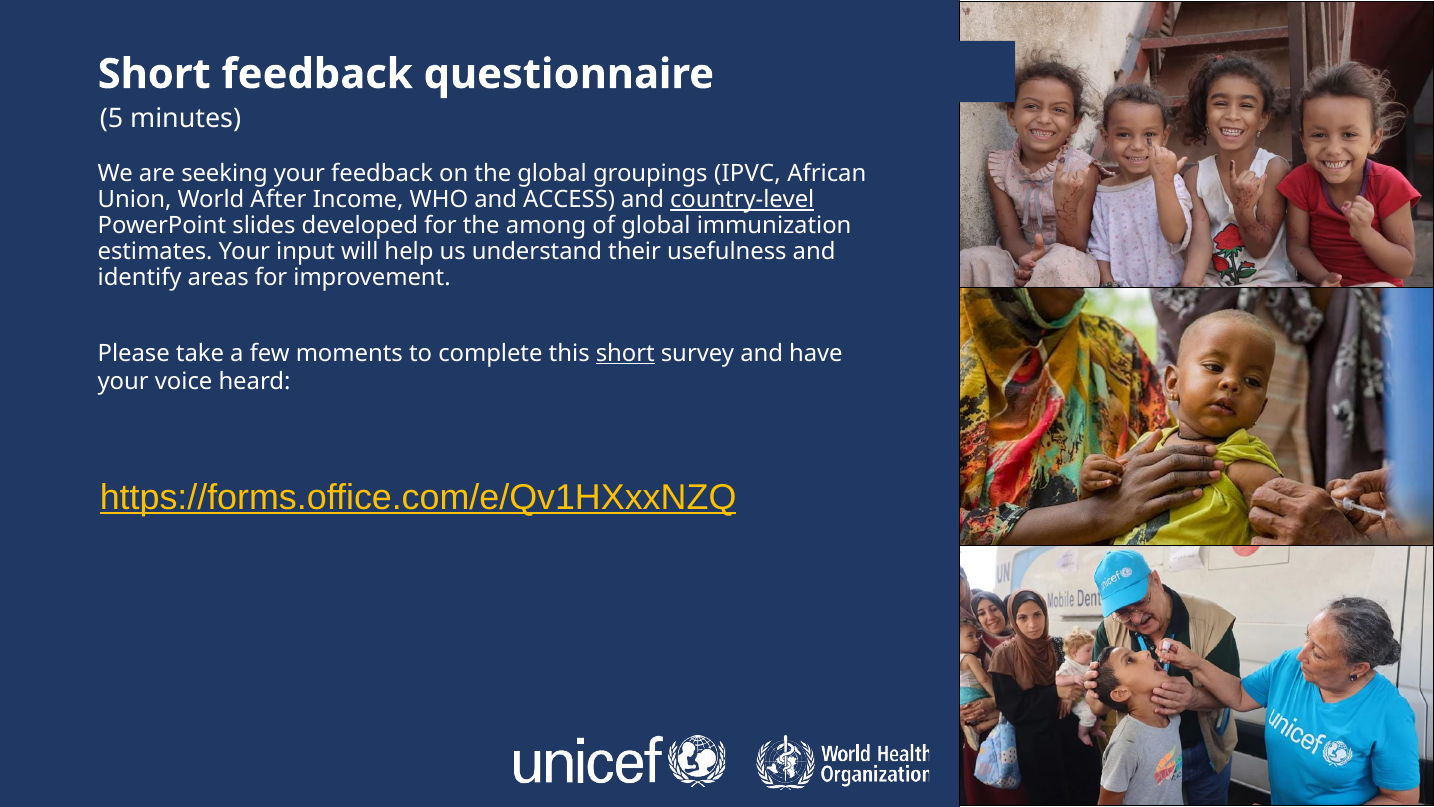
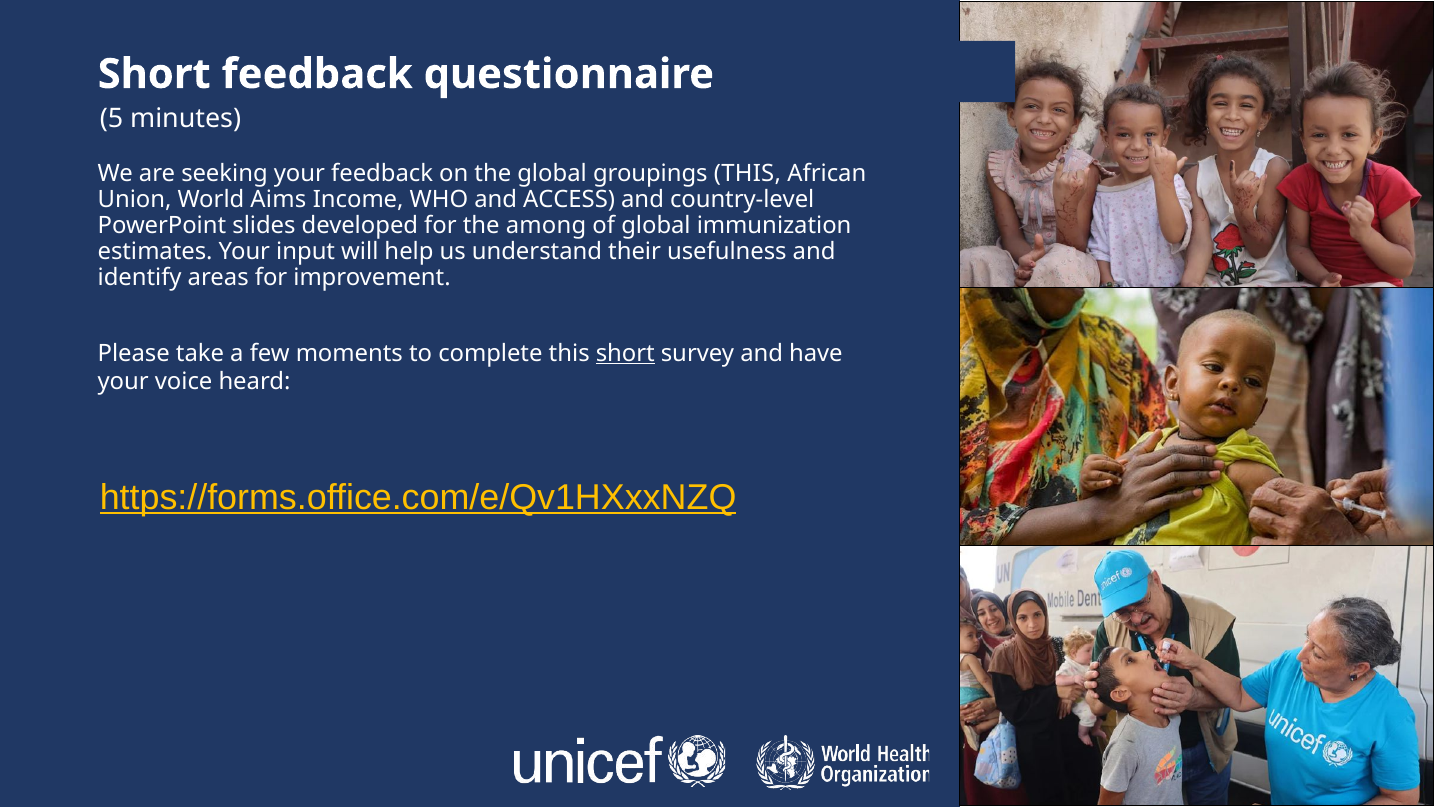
groupings IPVC: IPVC -> THIS
After: After -> Aims
country-level underline: present -> none
